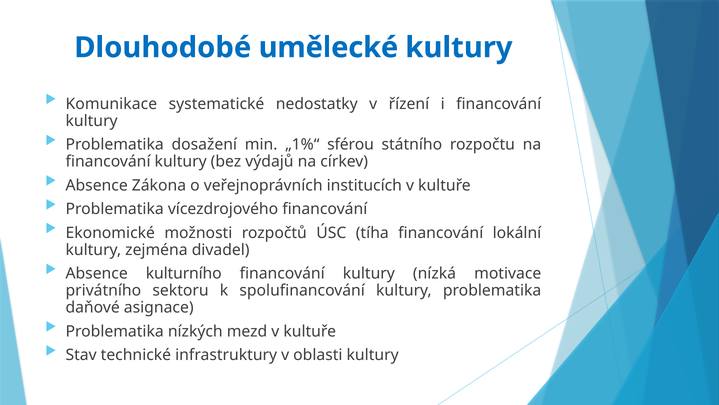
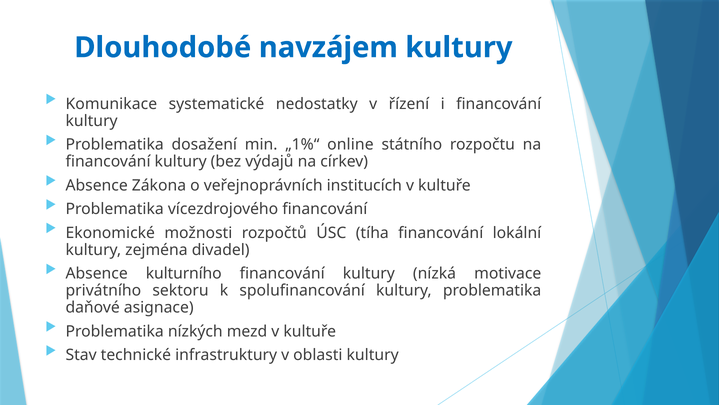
umělecké: umělecké -> navzájem
sférou: sférou -> online
